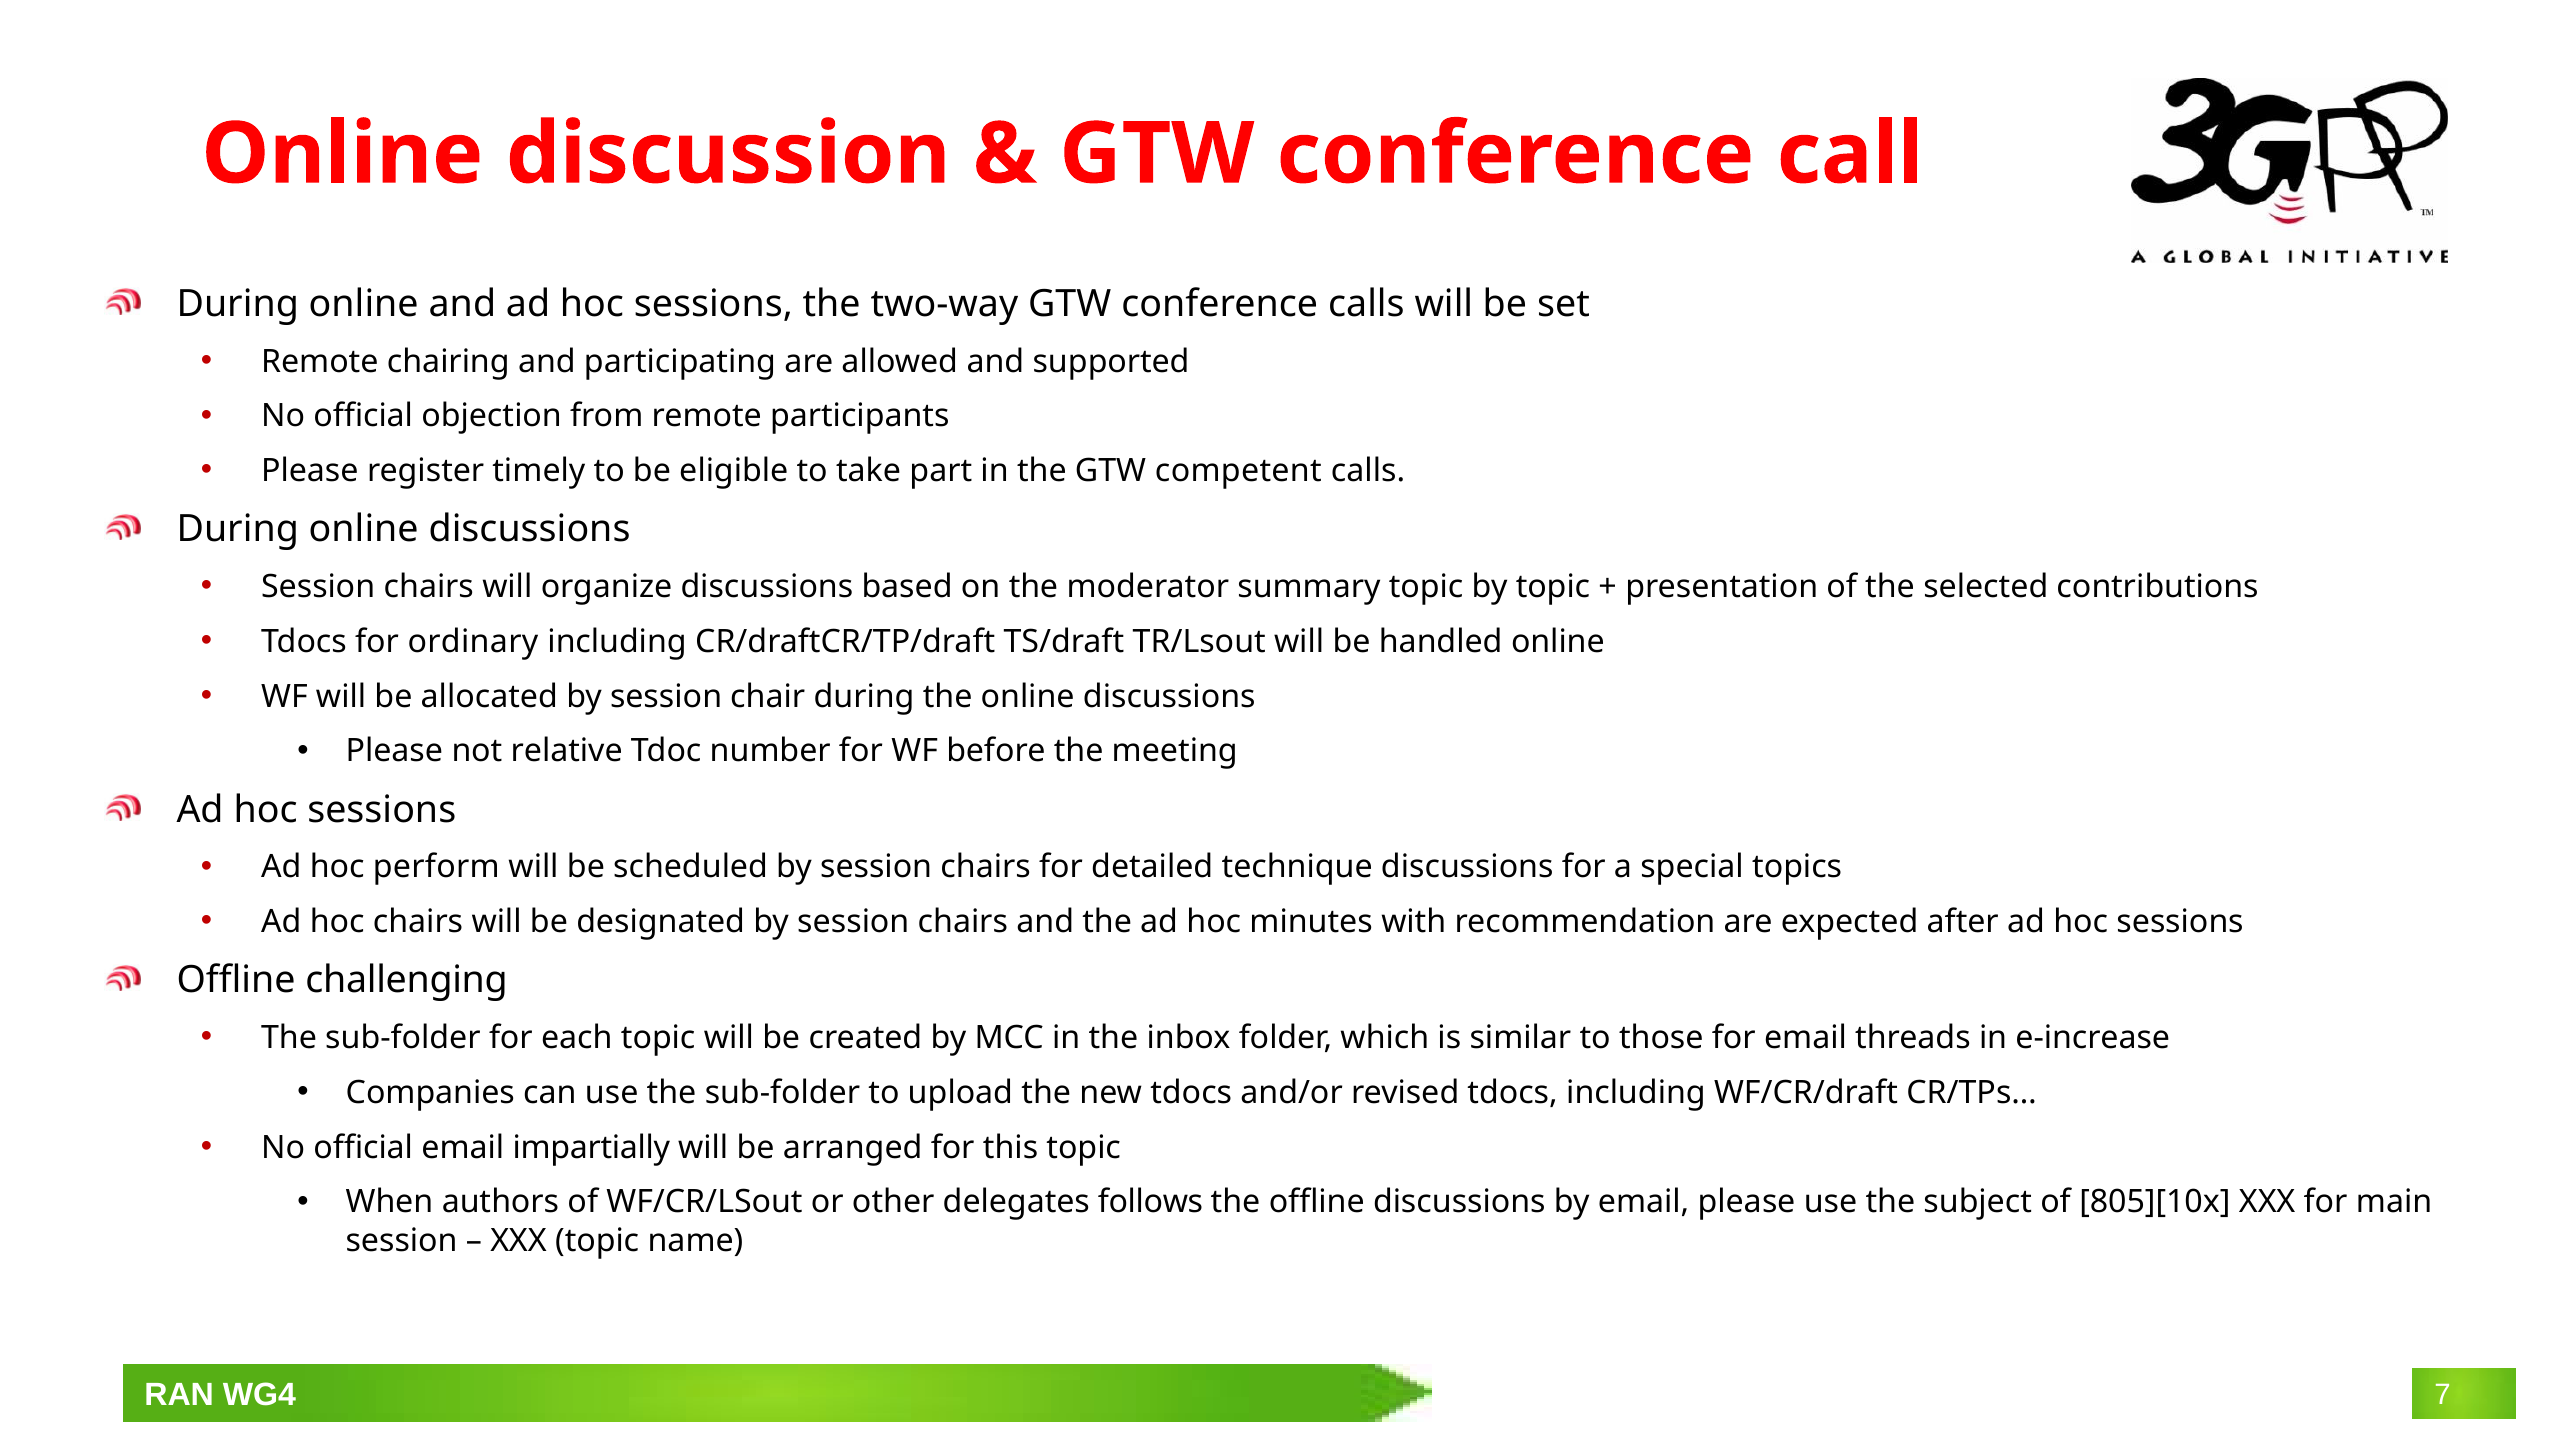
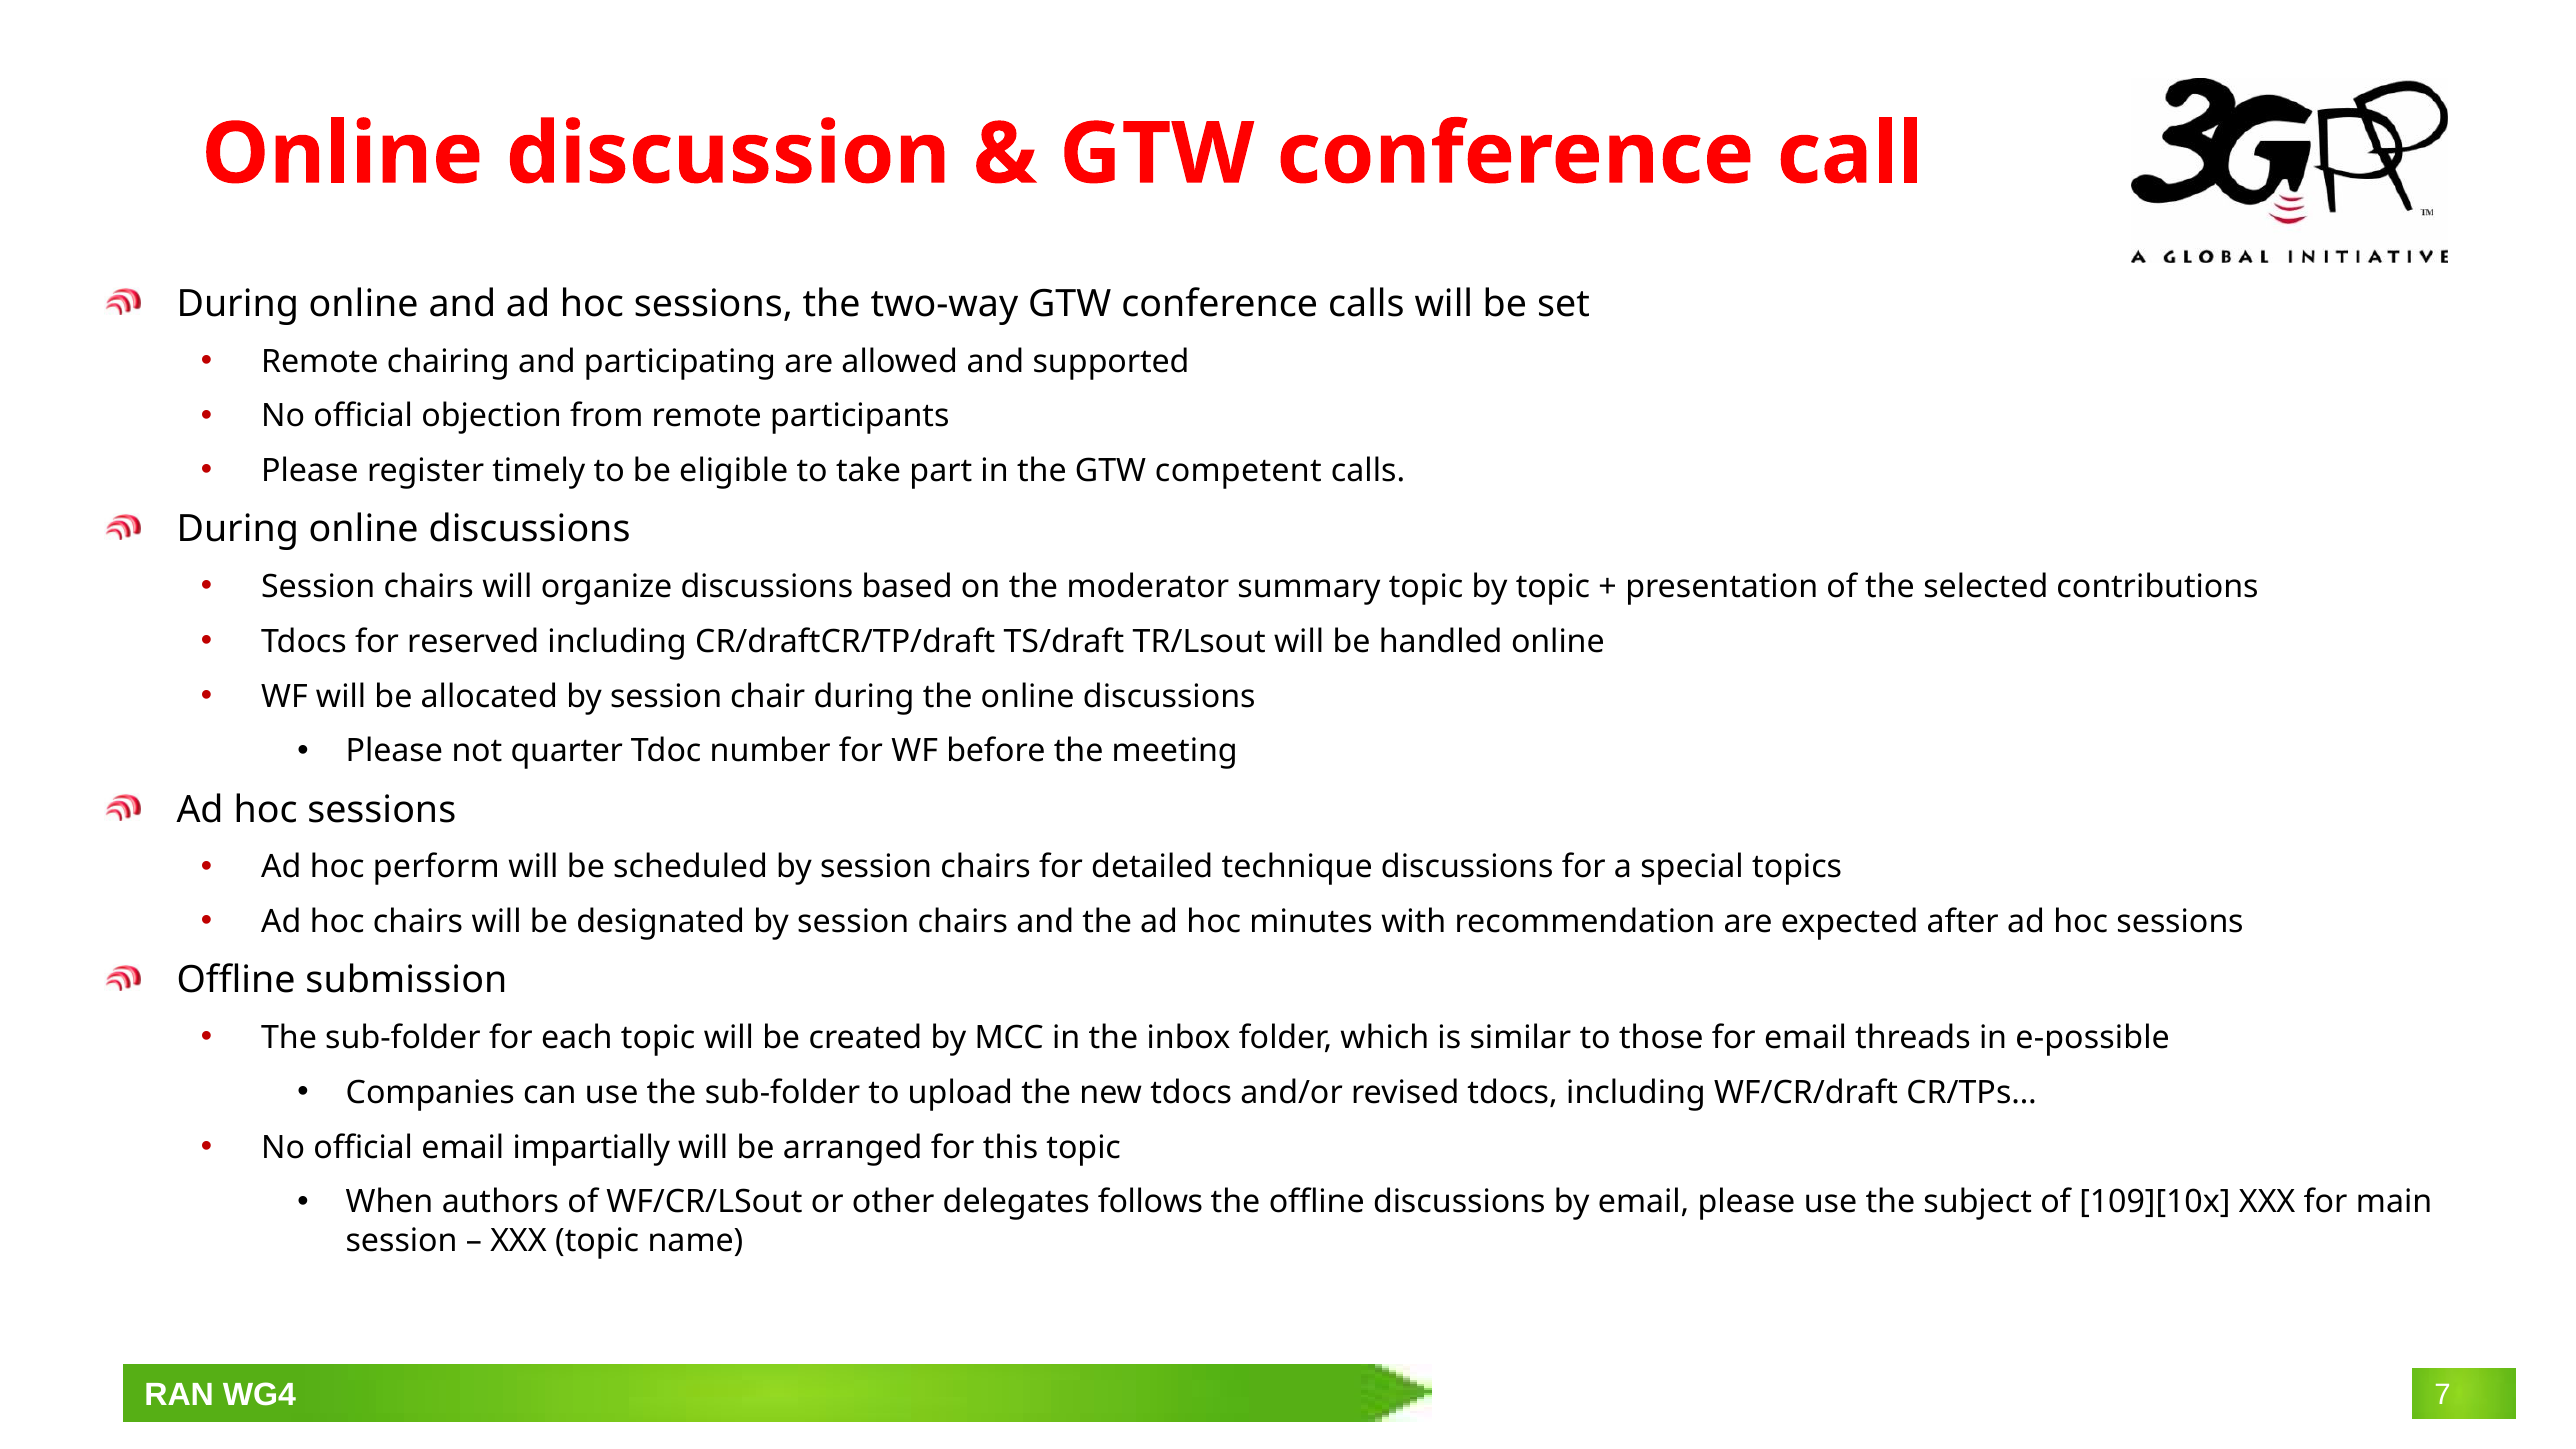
ordinary: ordinary -> reserved
relative: relative -> quarter
challenging: challenging -> submission
e-increase: e-increase -> e-possible
805][10x: 805][10x -> 109][10x
